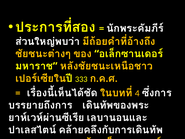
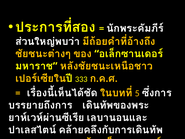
4: 4 -> 5
